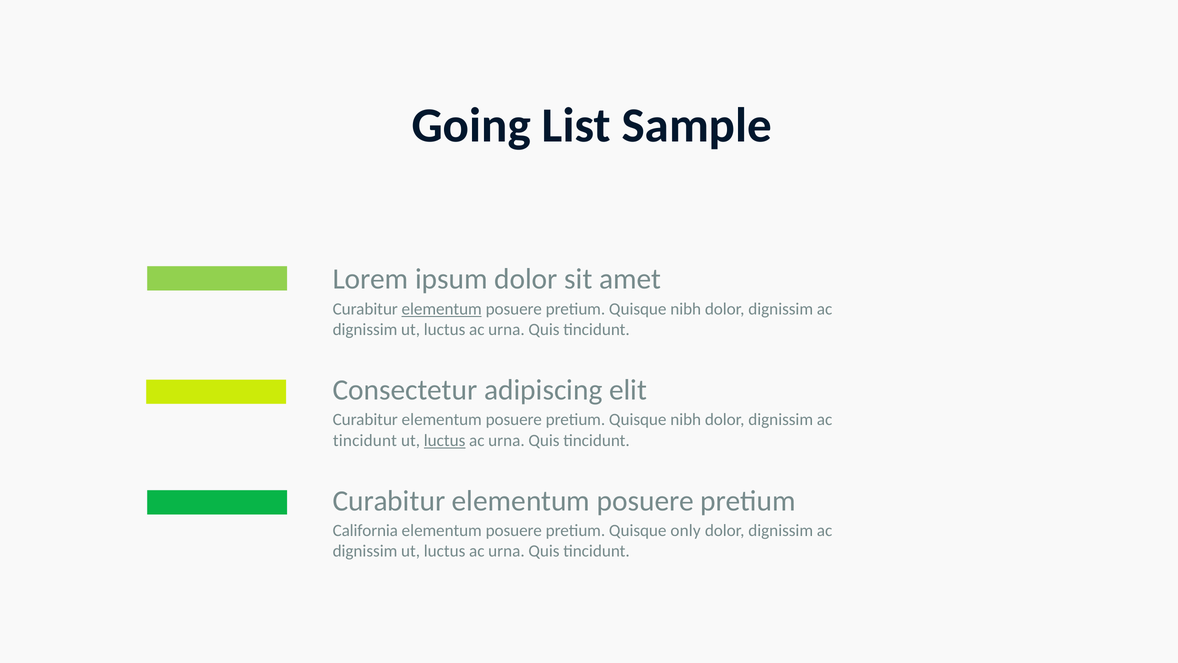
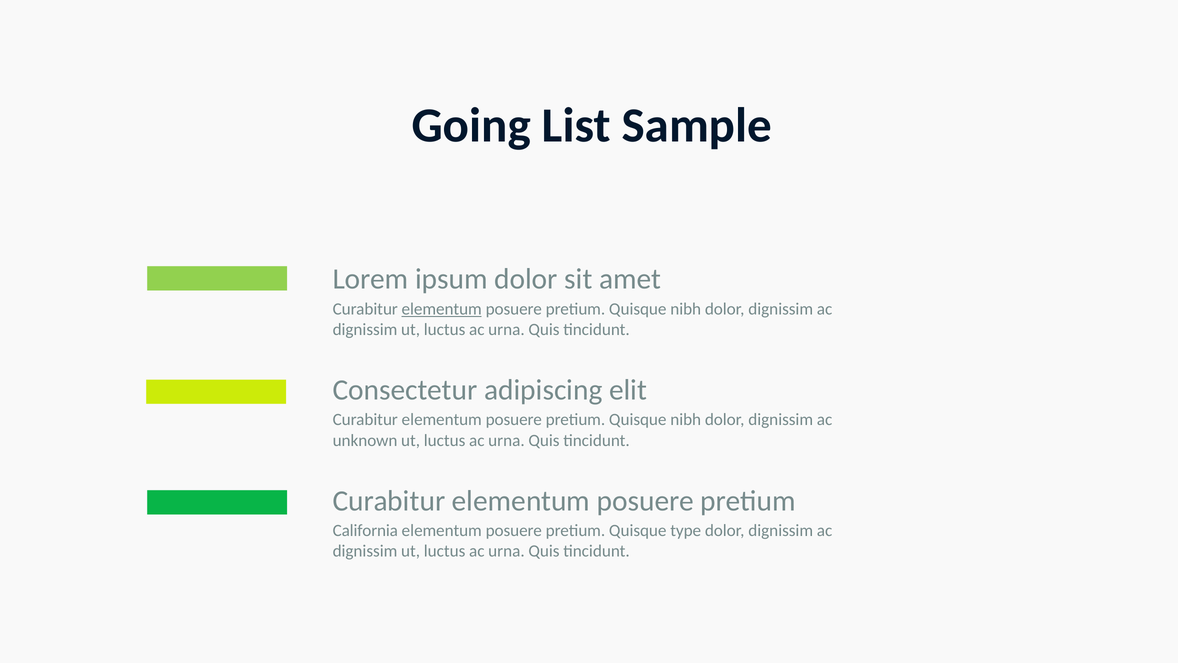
tincidunt at (365, 440): tincidunt -> unknown
luctus at (445, 440) underline: present -> none
only: only -> type
